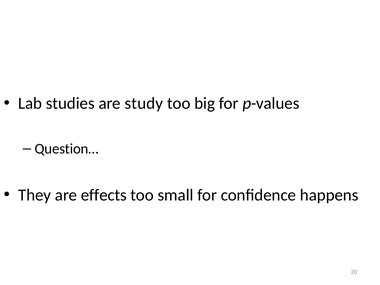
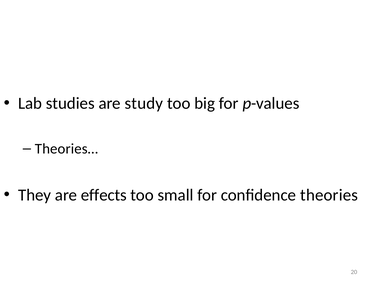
Question…: Question… -> Theories…
happens: happens -> theories
